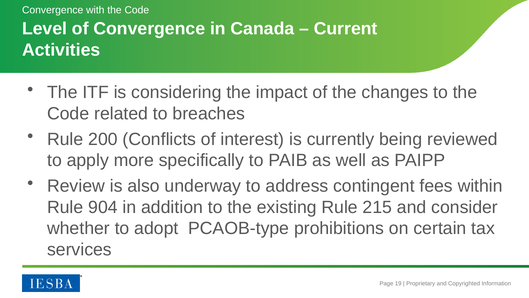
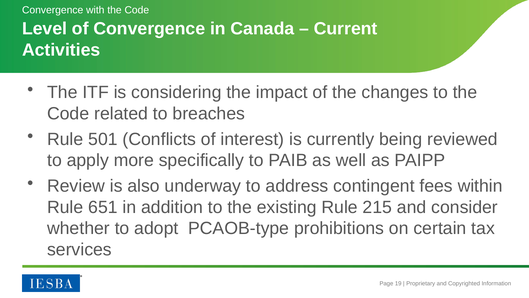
200: 200 -> 501
904: 904 -> 651
